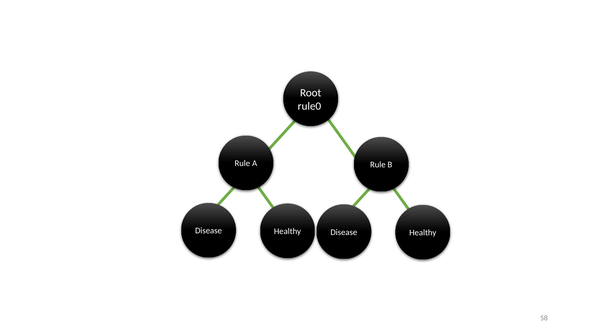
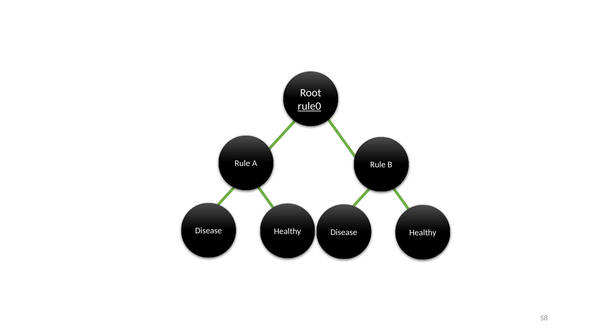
rule0 underline: none -> present
